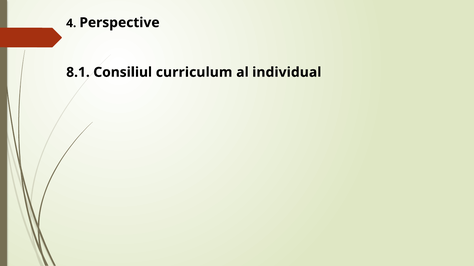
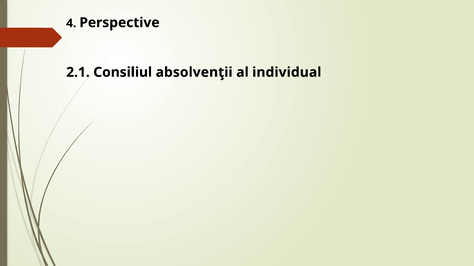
8.1: 8.1 -> 2.1
curriculum: curriculum -> absolvenţii
